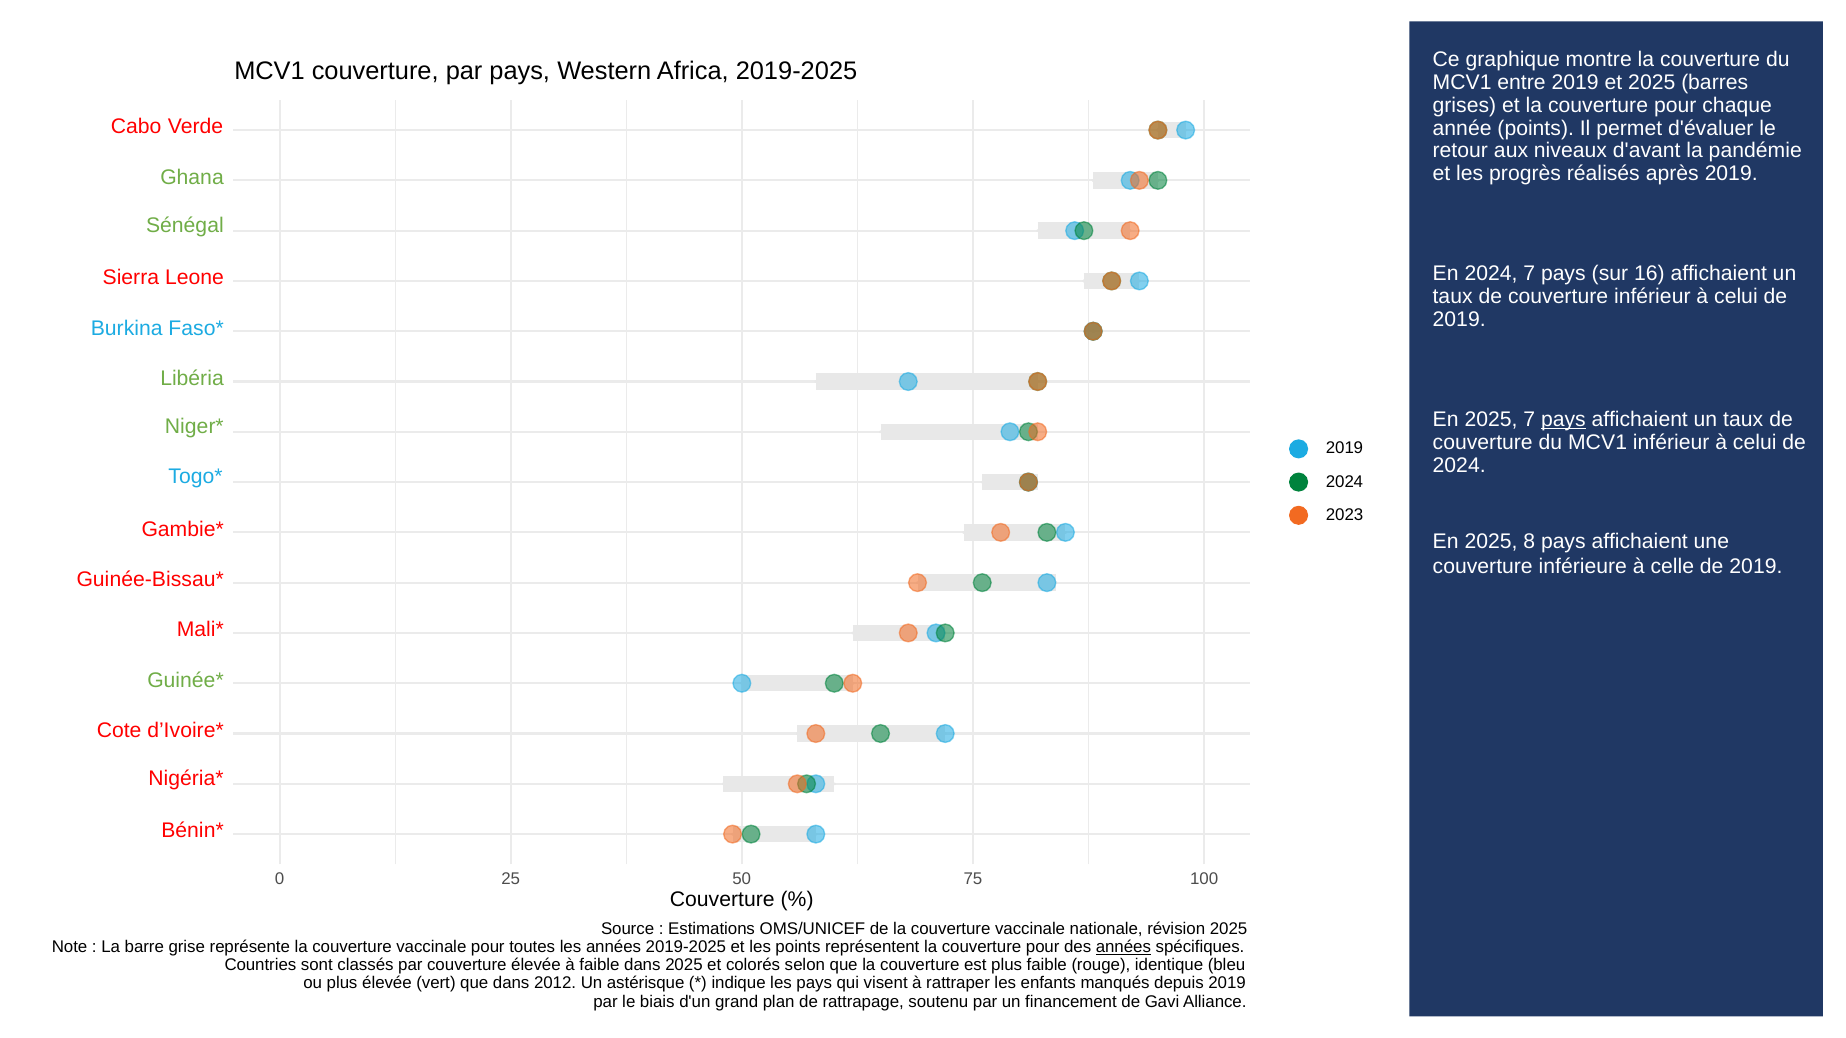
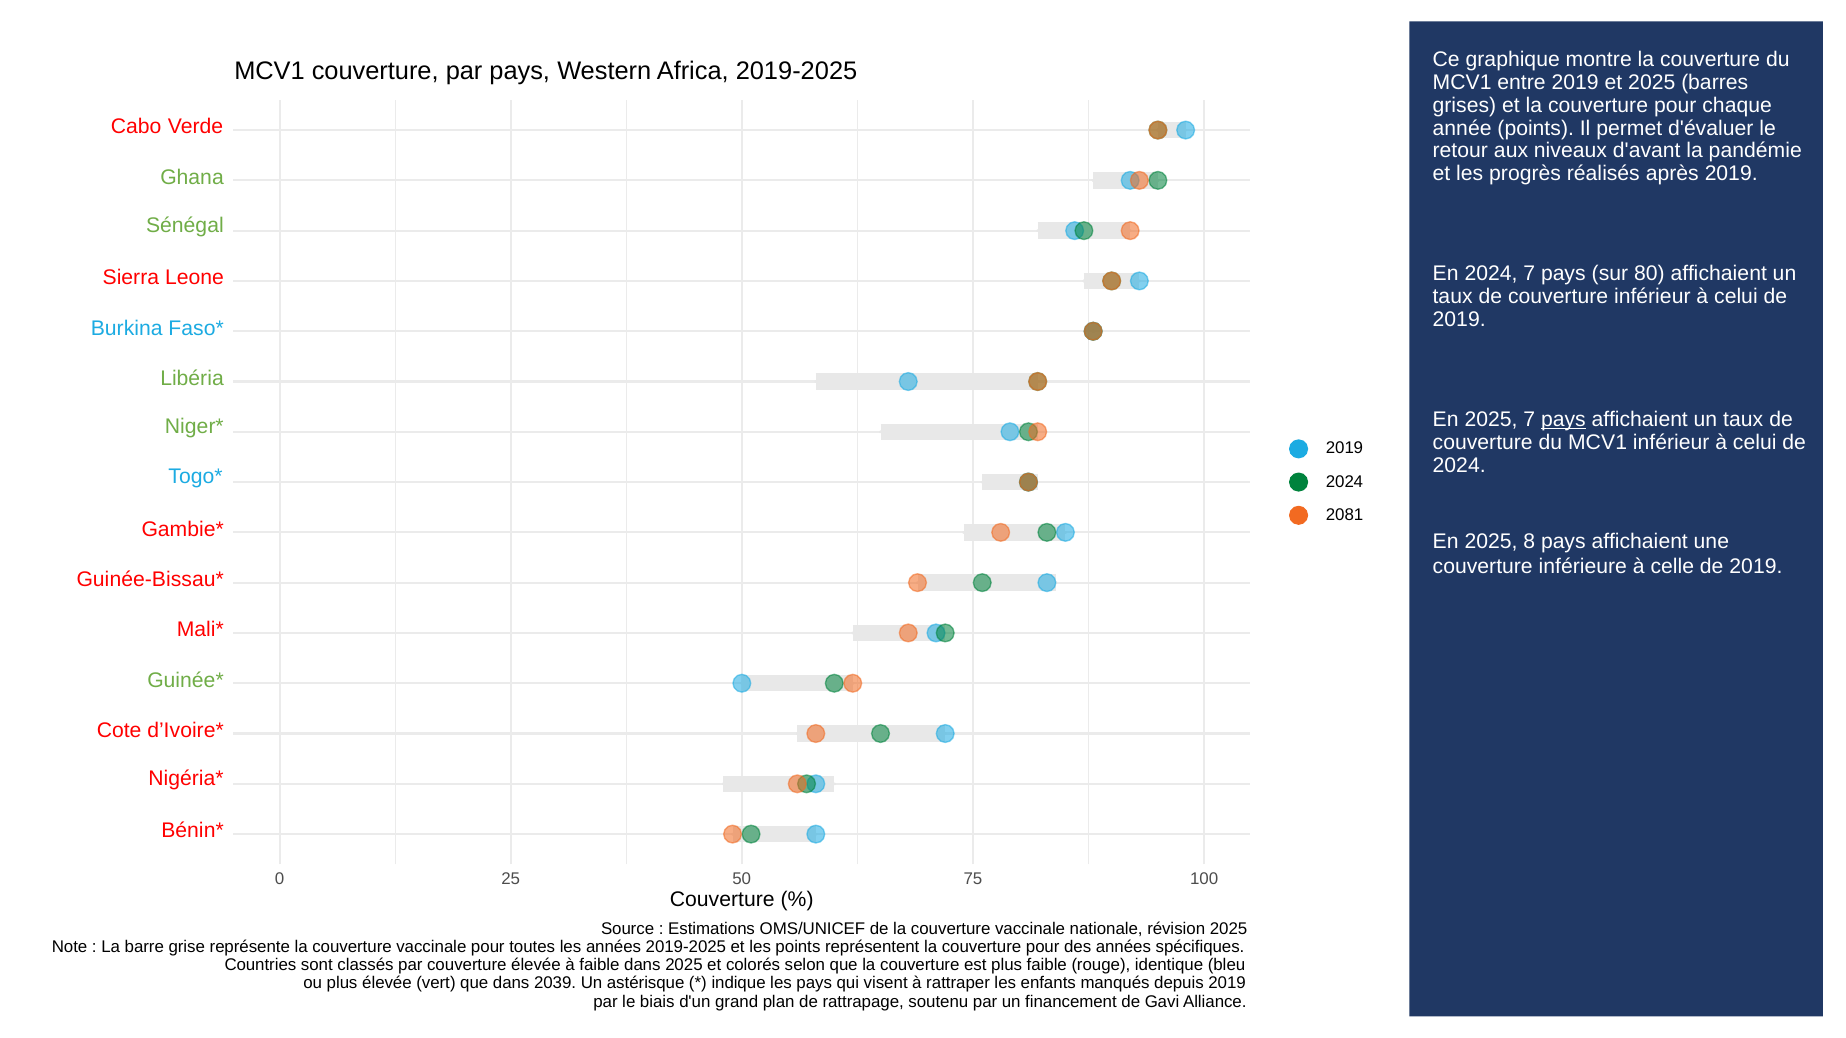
16: 16 -> 80
2023: 2023 -> 2081
années at (1123, 947) underline: present -> none
2012: 2012 -> 2039
